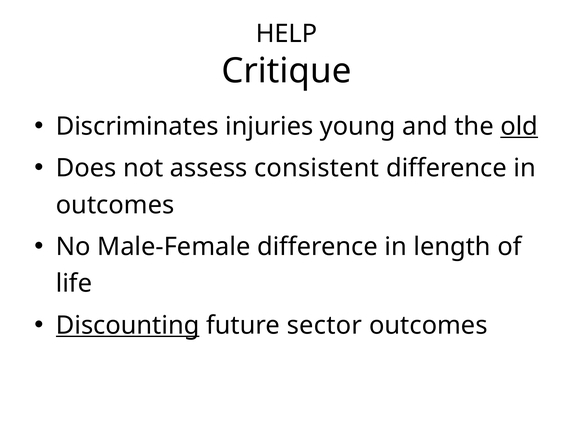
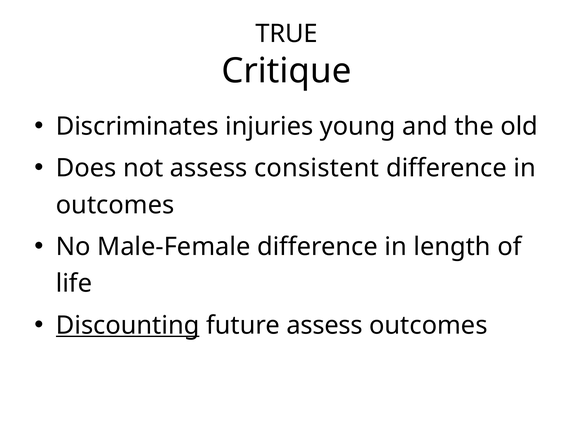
HELP: HELP -> TRUE
old underline: present -> none
future sector: sector -> assess
